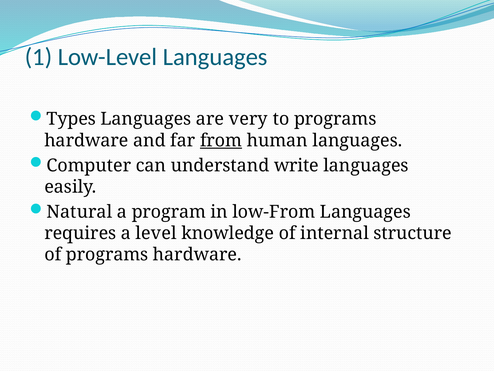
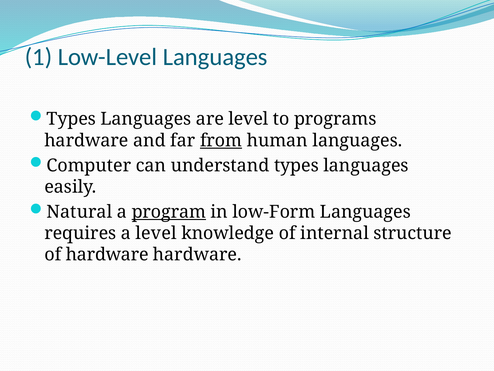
are very: very -> level
understand write: write -> types
program underline: none -> present
low-From: low-From -> low-Form
of programs: programs -> hardware
